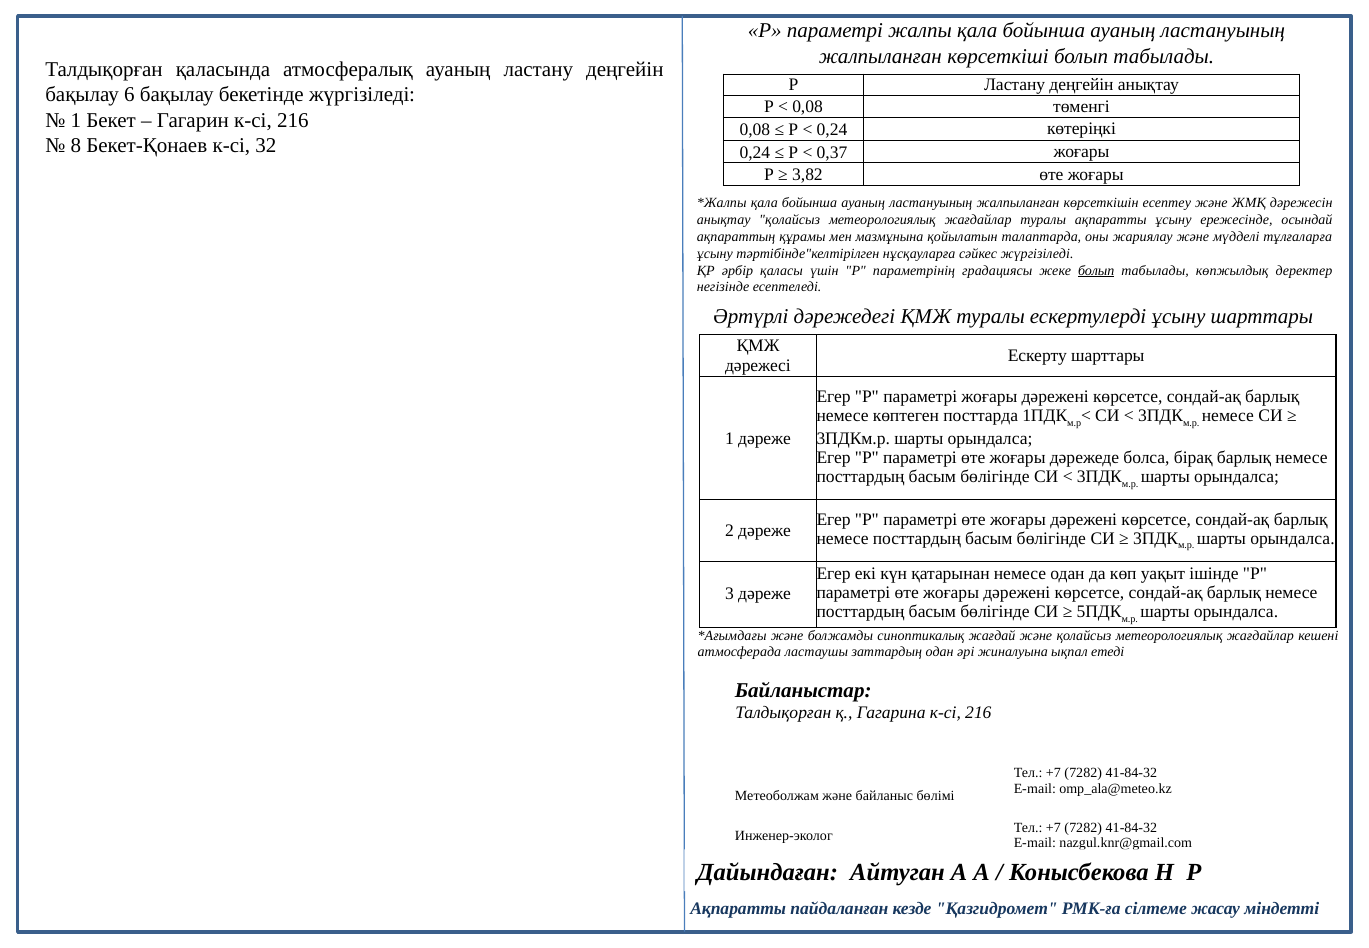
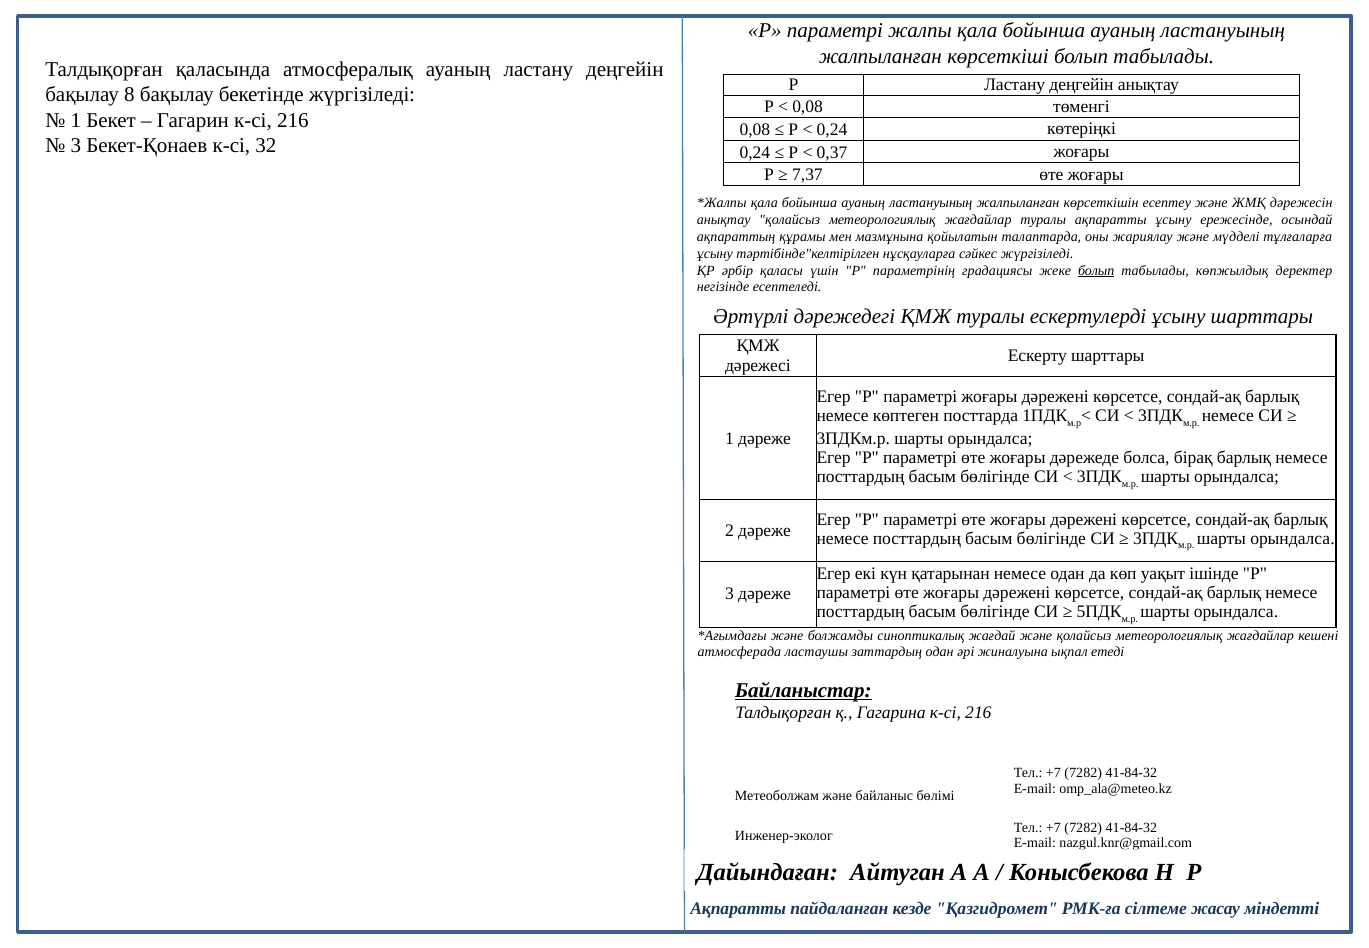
6: 6 -> 8
8 at (76, 145): 8 -> 3
3,82: 3,82 -> 7,37
Байланыстар underline: none -> present
